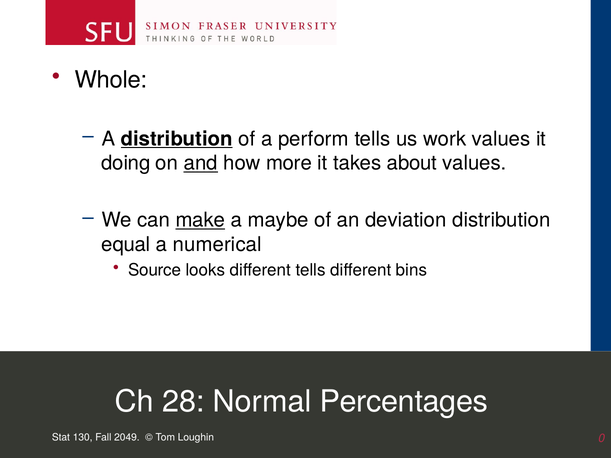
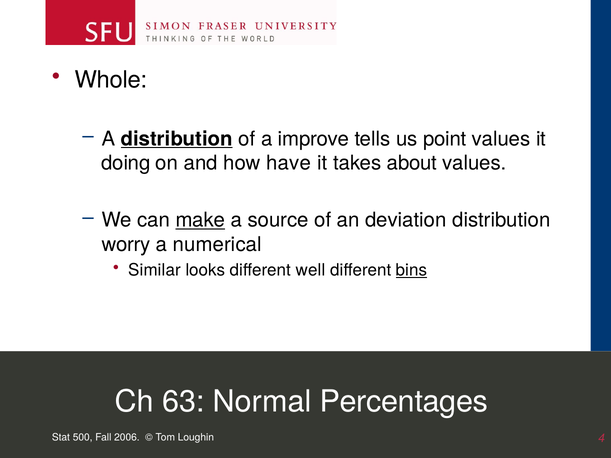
perform: perform -> improve
work: work -> point
and underline: present -> none
more: more -> have
maybe: maybe -> source
equal: equal -> worry
Source: Source -> Similar
different tells: tells -> well
bins underline: none -> present
28: 28 -> 63
130: 130 -> 500
2049: 2049 -> 2006
0: 0 -> 4
